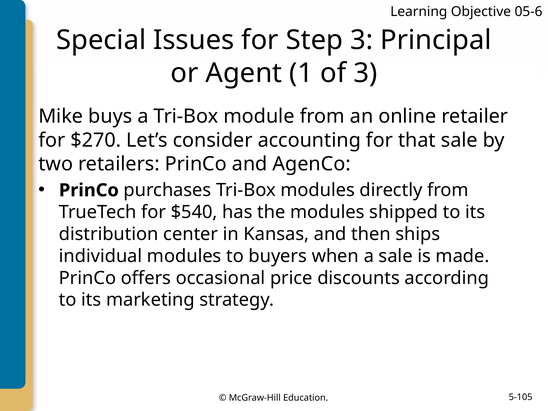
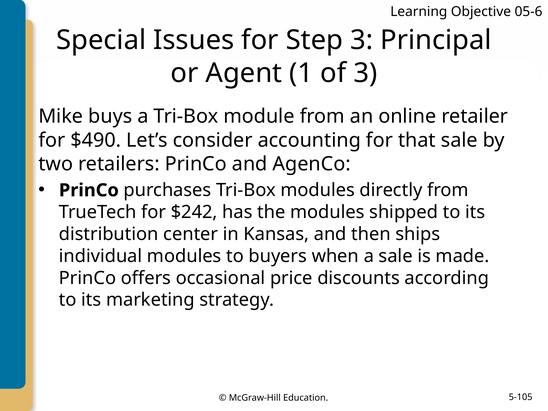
$270: $270 -> $490
$540: $540 -> $242
